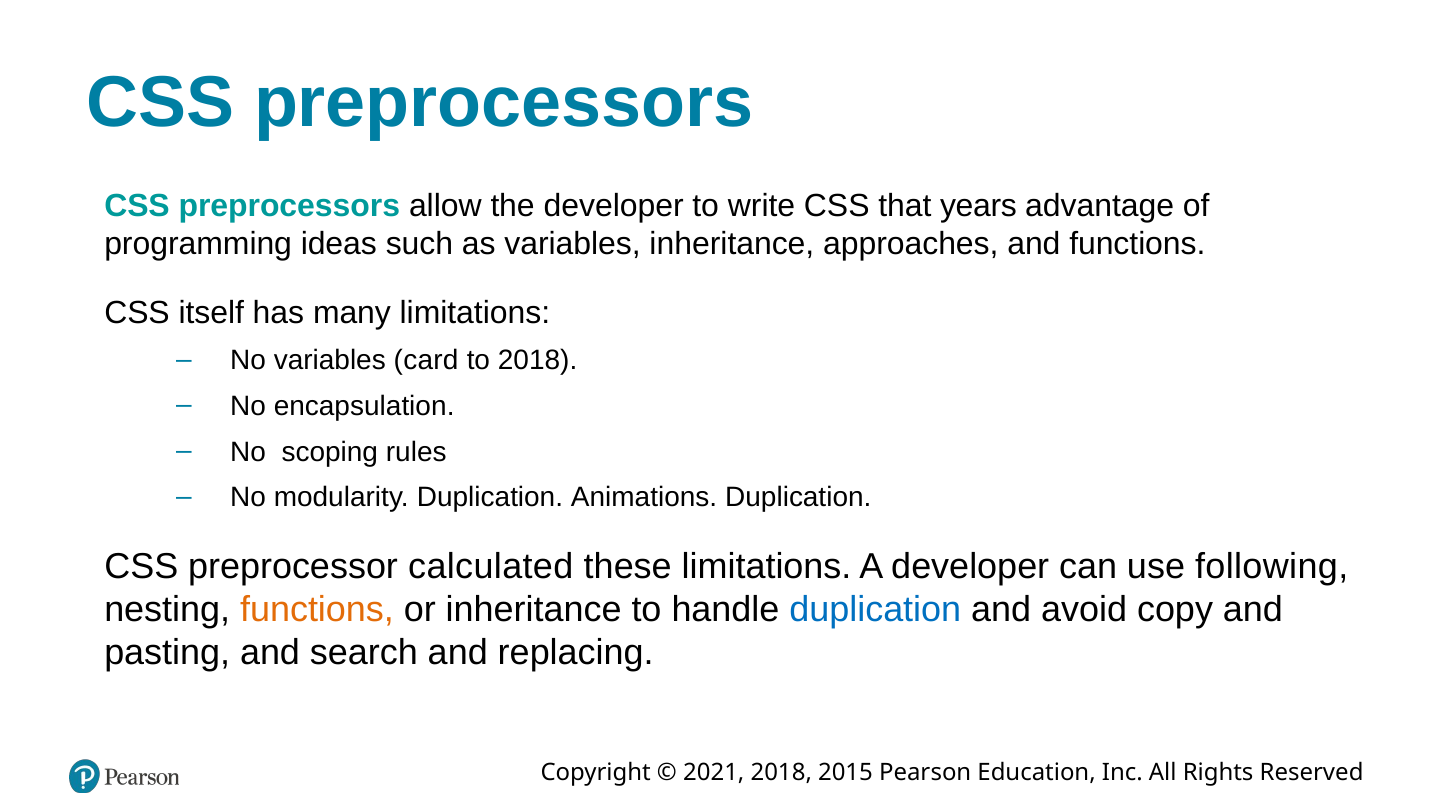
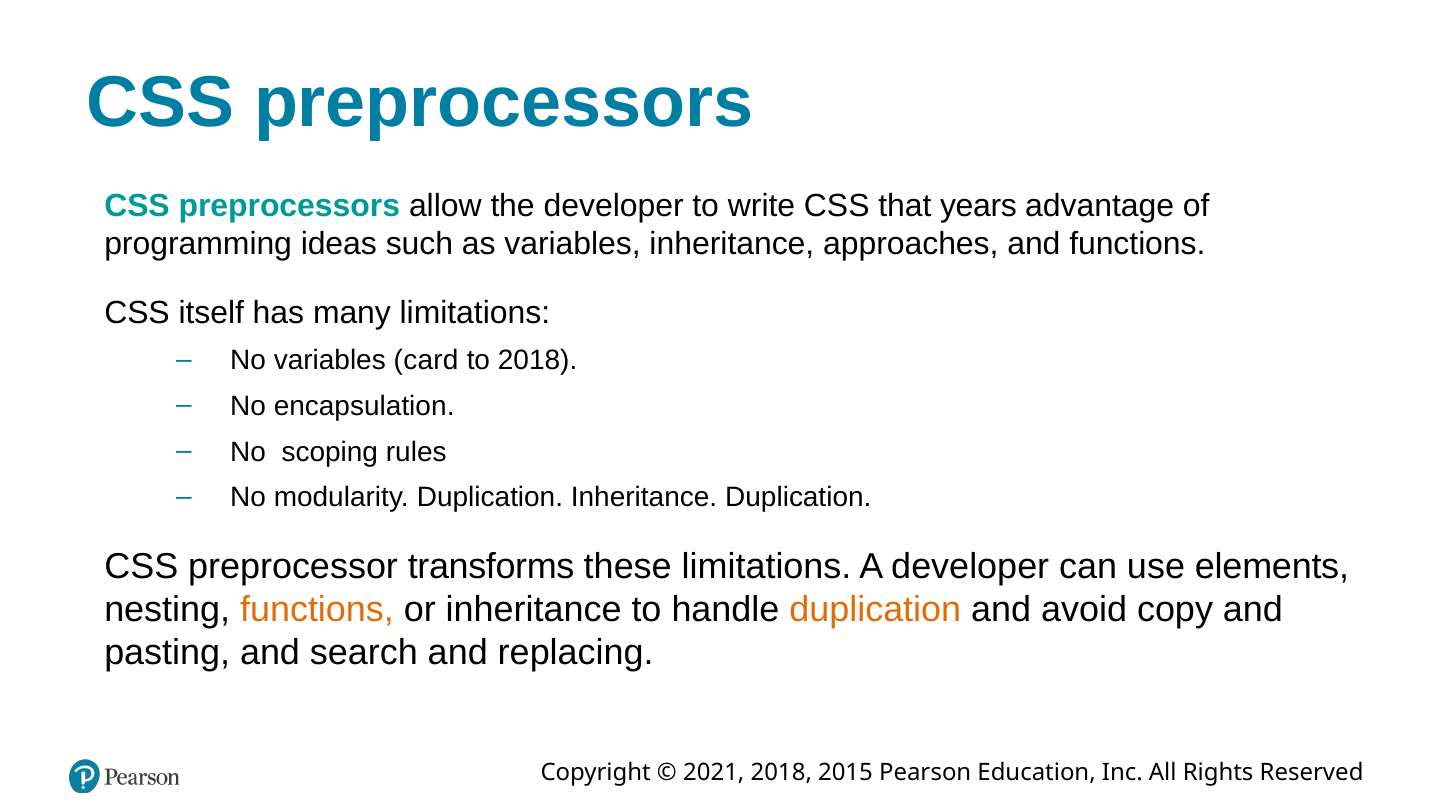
Duplication Animations: Animations -> Inheritance
calculated: calculated -> transforms
following: following -> elements
duplication at (875, 609) colour: blue -> orange
